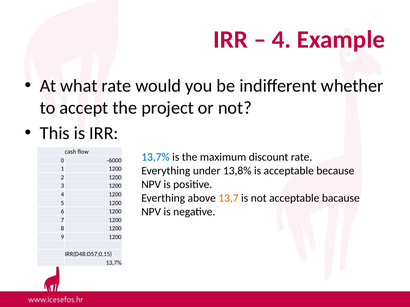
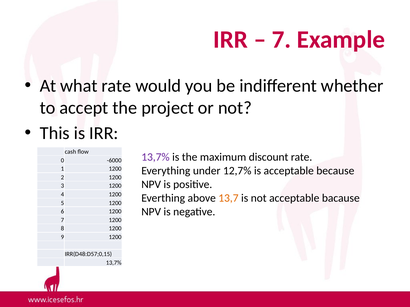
4 at (281, 40): 4 -> 7
13,7% at (155, 157) colour: blue -> purple
13,8%: 13,8% -> 12,7%
